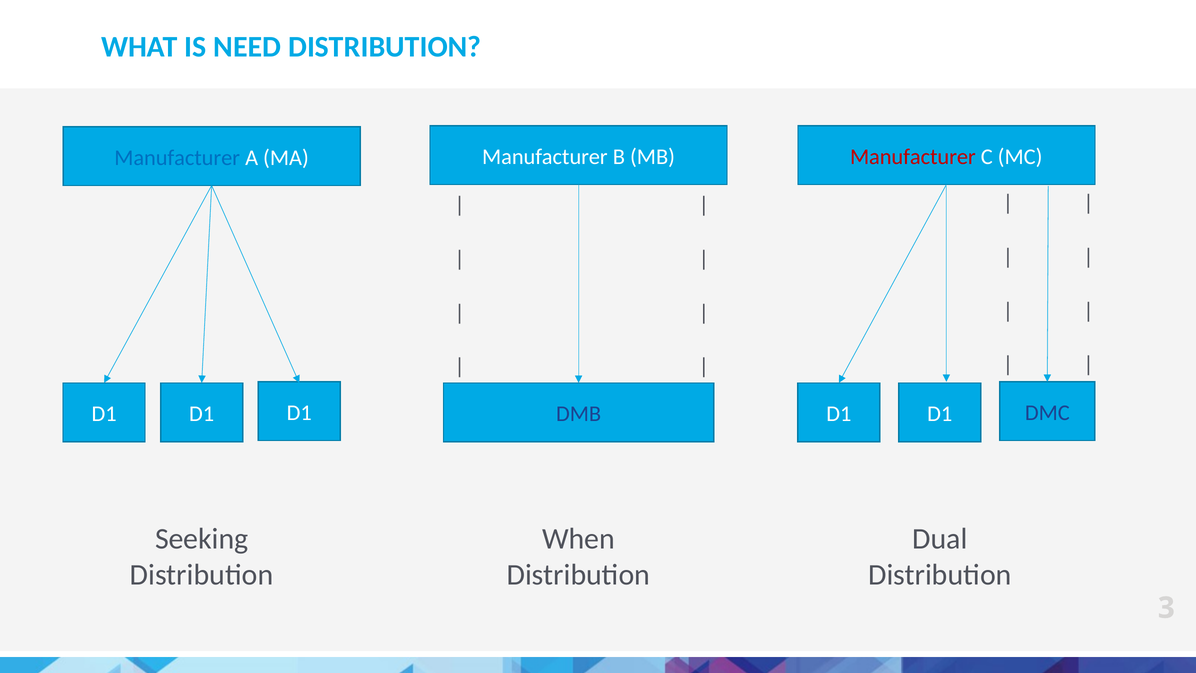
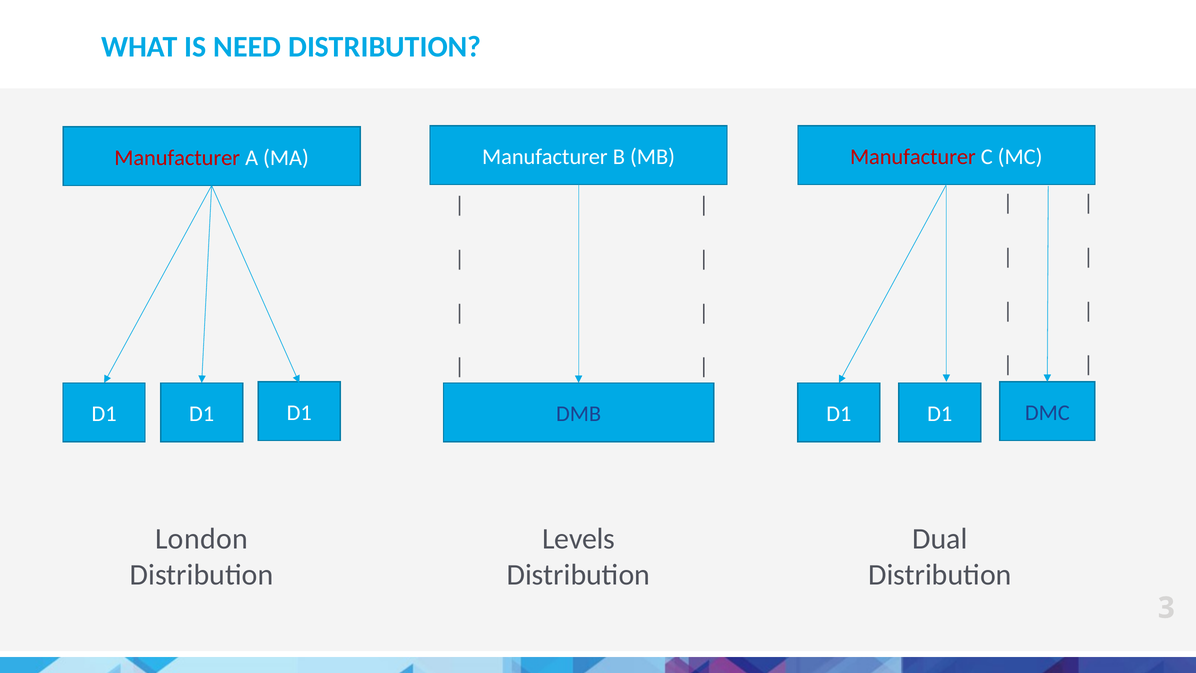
Manufacturer at (177, 158) colour: blue -> red
Seeking: Seeking -> London
When: When -> Levels
